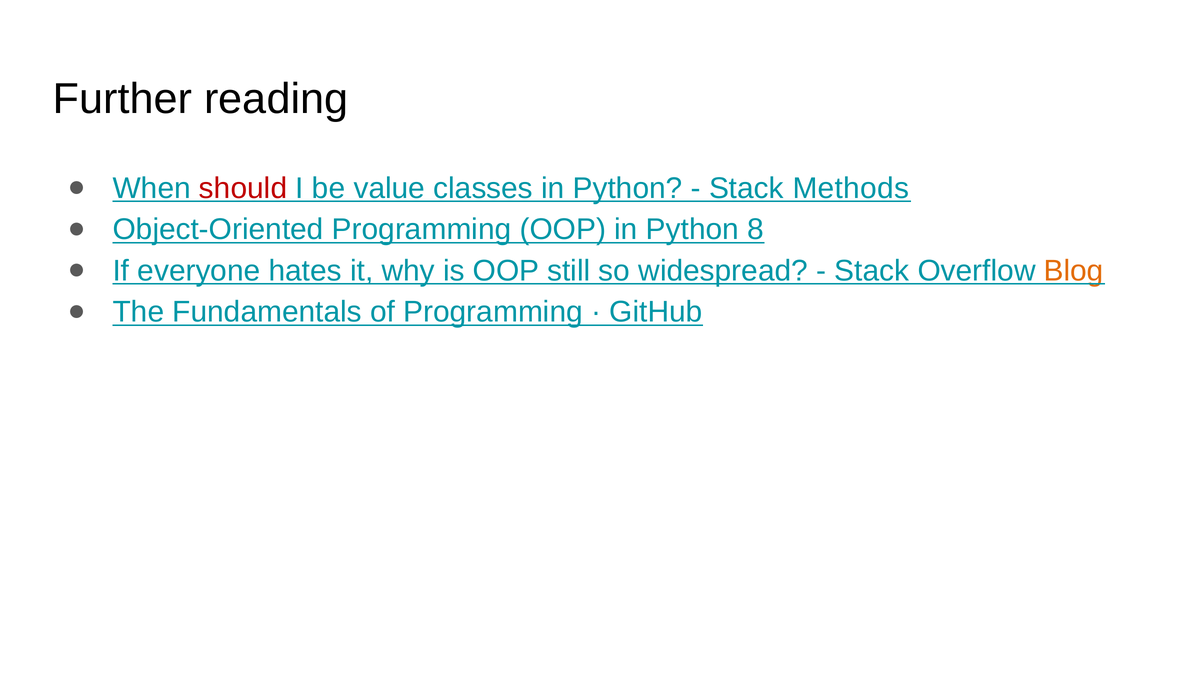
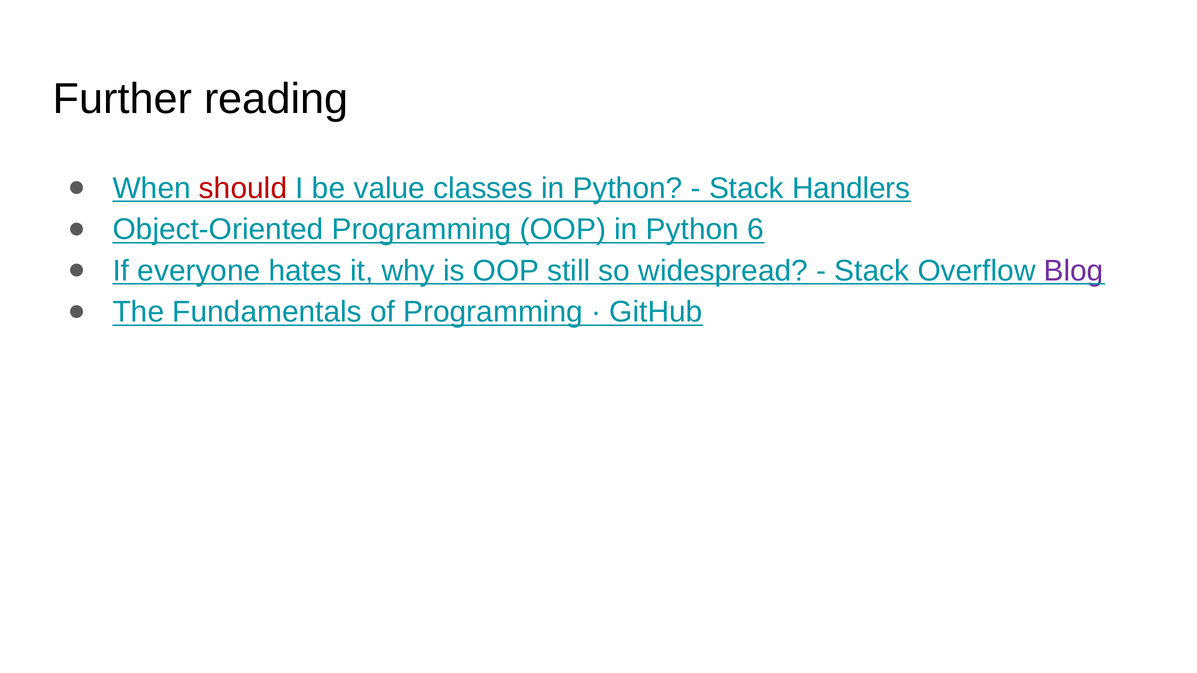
Methods: Methods -> Handlers
8: 8 -> 6
Blog colour: orange -> purple
